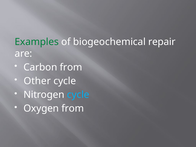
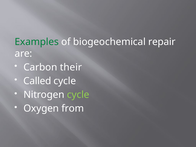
Carbon from: from -> their
Other: Other -> Called
cycle at (78, 95) colour: light blue -> light green
